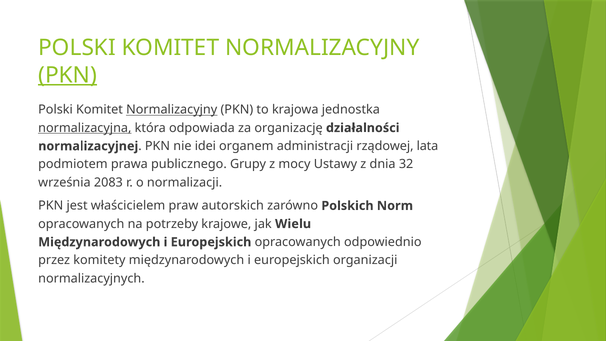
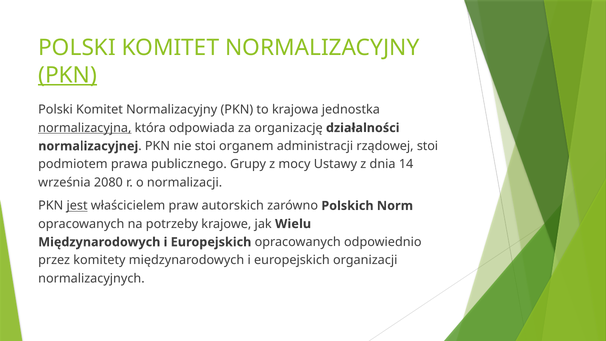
Normalizacyjny at (172, 110) underline: present -> none
nie idei: idei -> stoi
rządowej lata: lata -> stoi
32: 32 -> 14
2083: 2083 -> 2080
jest underline: none -> present
